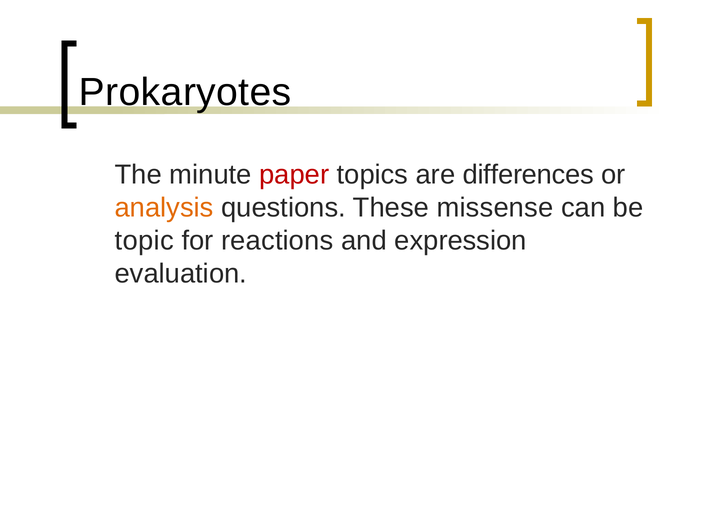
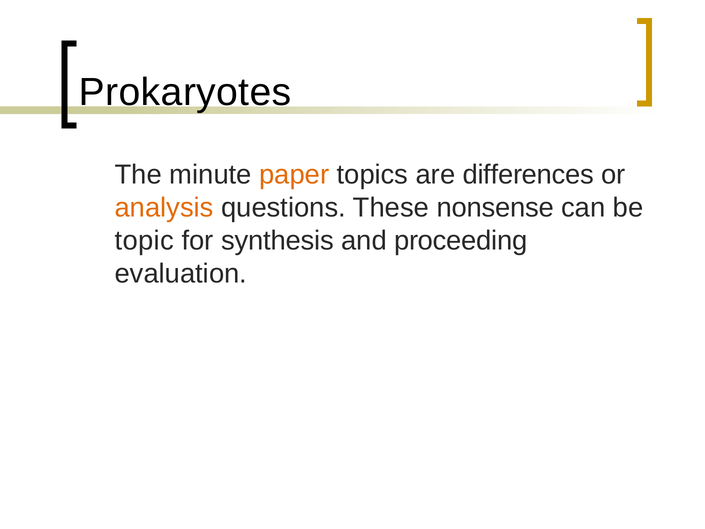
paper colour: red -> orange
missense: missense -> nonsense
reactions: reactions -> synthesis
expression: expression -> proceeding
